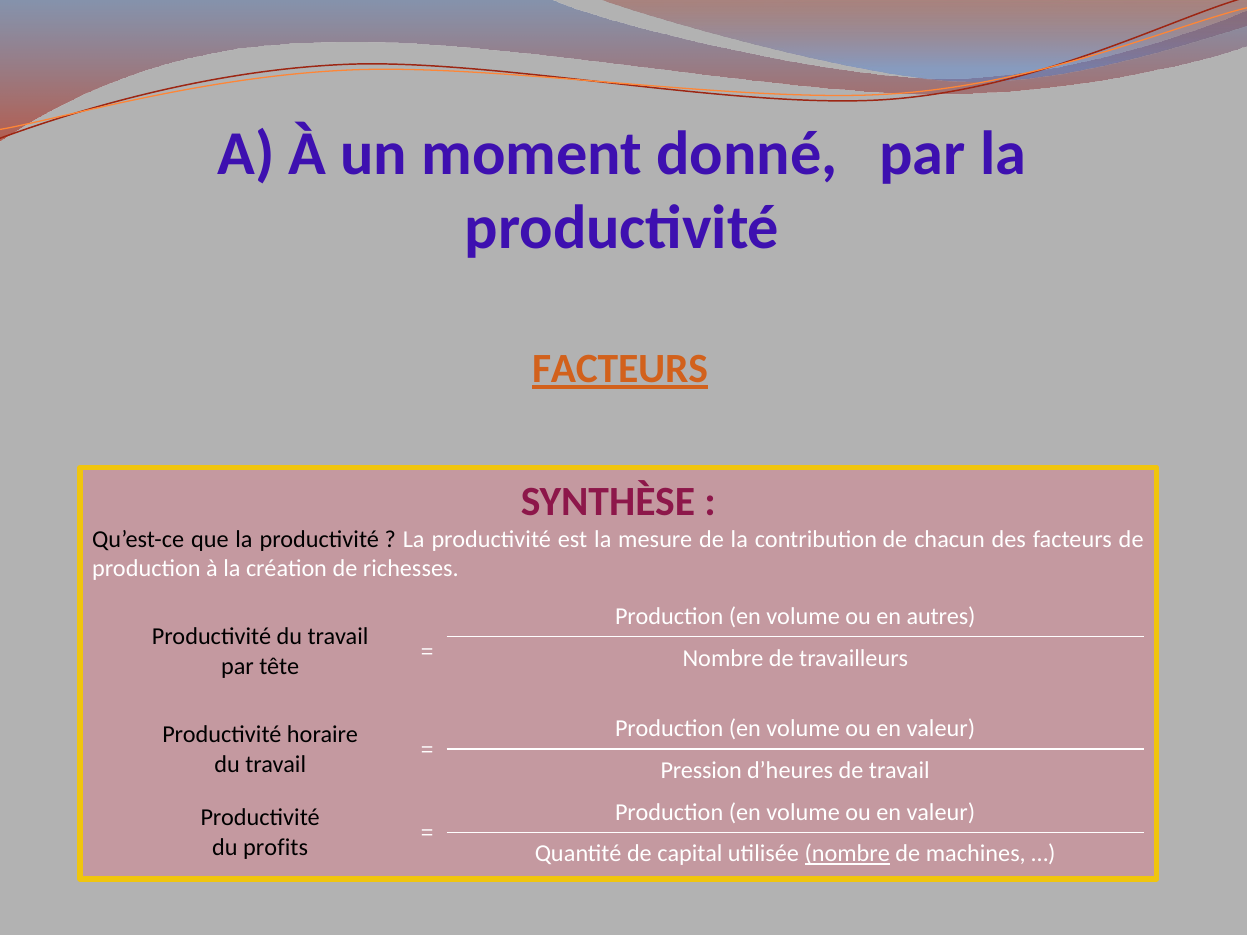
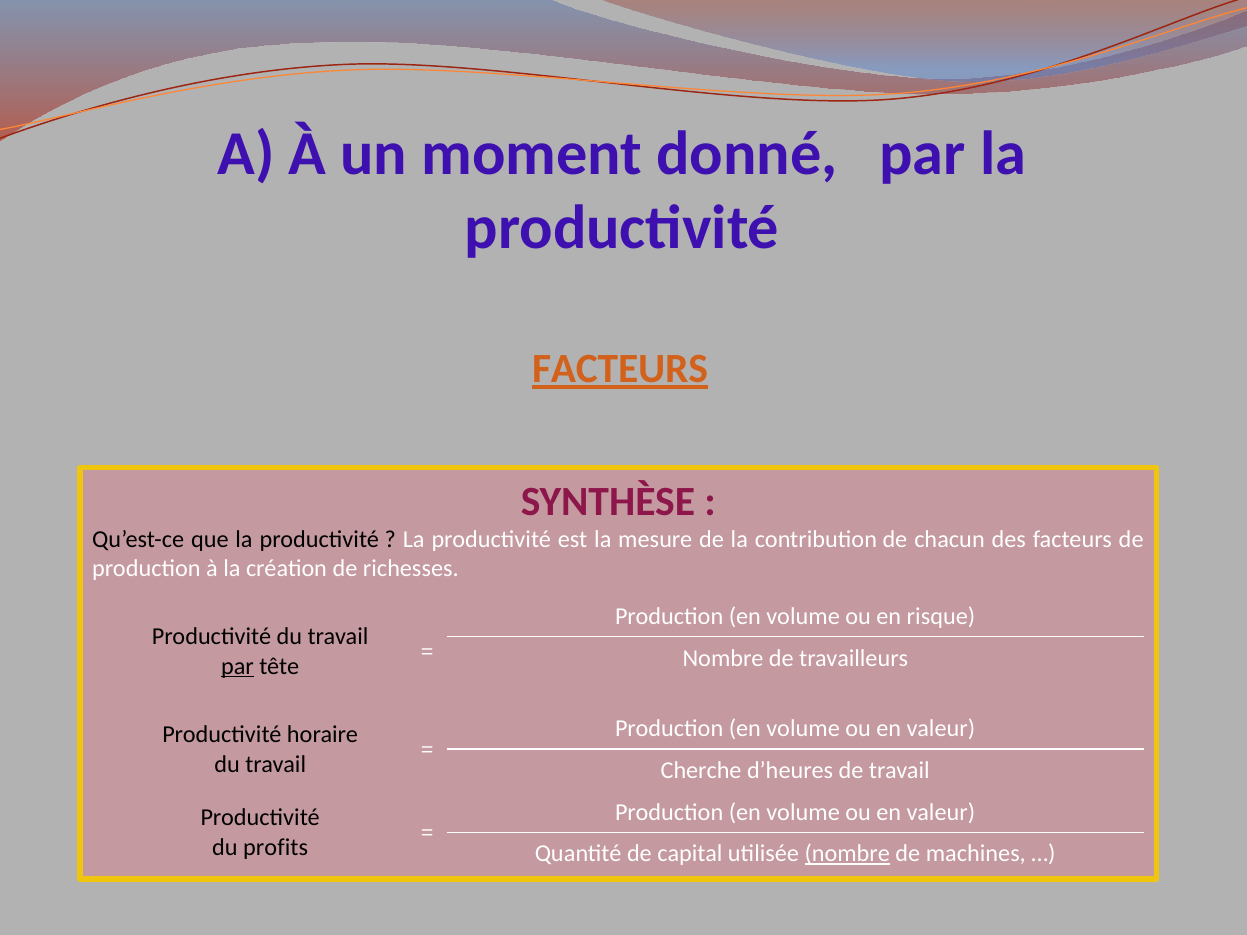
autres: autres -> risque
par at (237, 667) underline: none -> present
Pression: Pression -> Cherche
